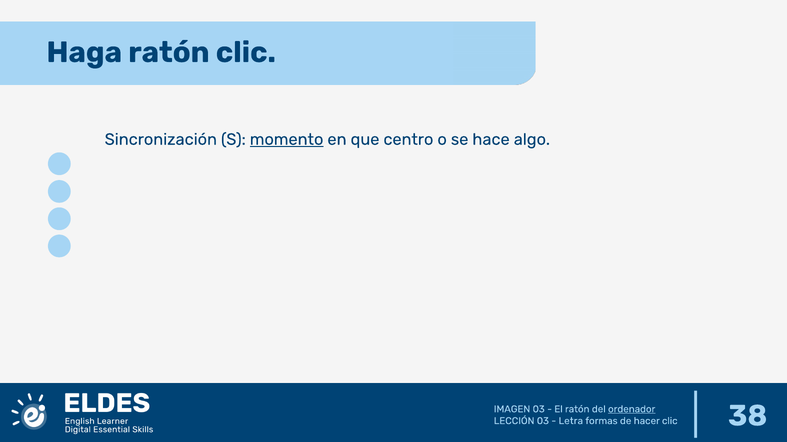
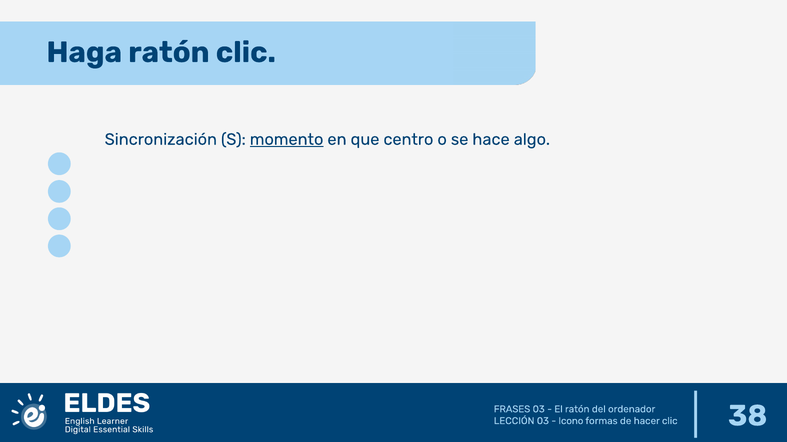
IMAGEN: IMAGEN -> FRASES
ordenador underline: present -> none
Letra: Letra -> Icono
